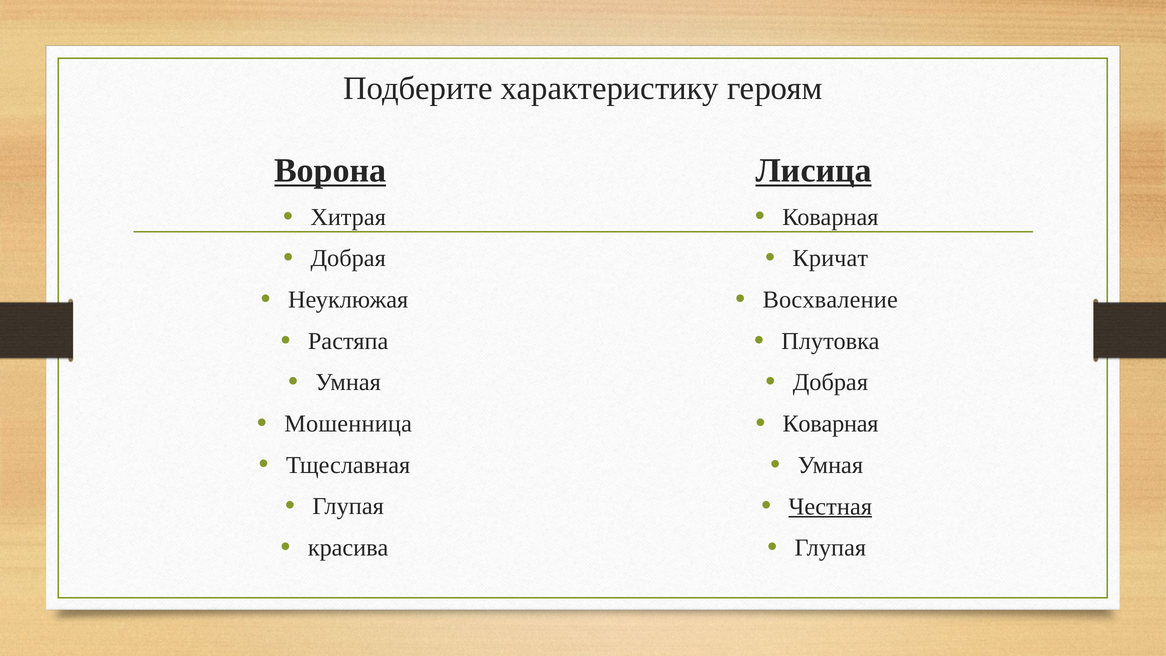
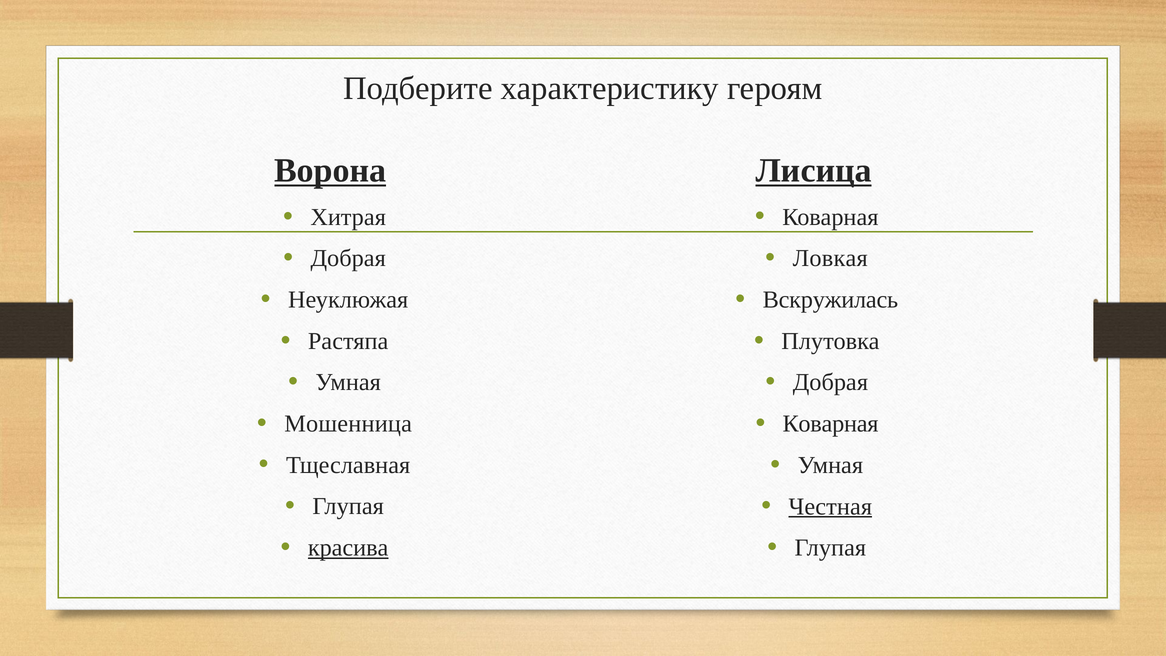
Кричат: Кричат -> Ловкая
Восхваление: Восхваление -> Вскружилась
красива underline: none -> present
